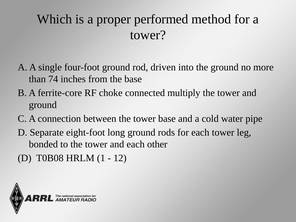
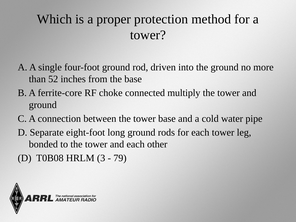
performed: performed -> protection
74: 74 -> 52
1: 1 -> 3
12: 12 -> 79
